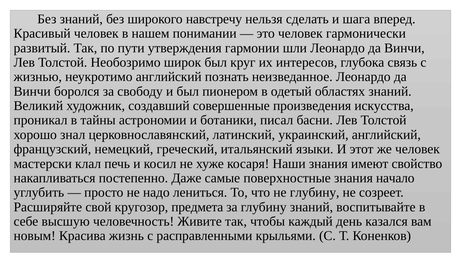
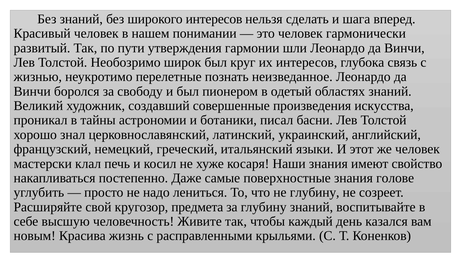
широкого навстречу: навстречу -> интересов
неукротимо английский: английский -> перелетные
начало: начало -> голове
